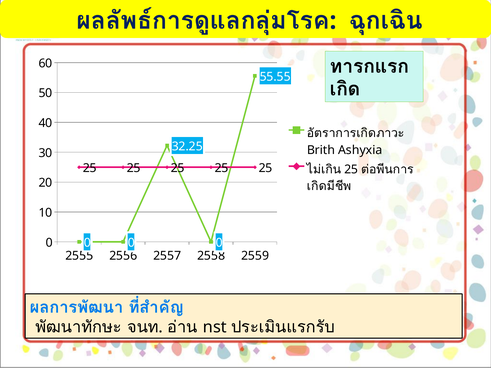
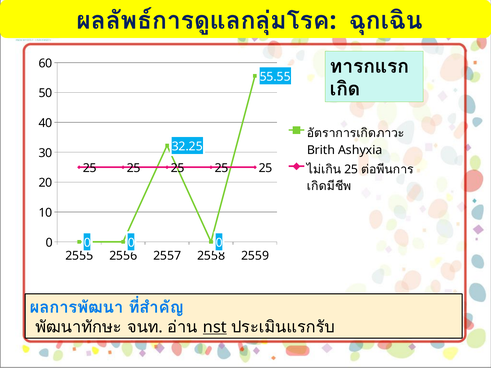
nst underline: none -> present
